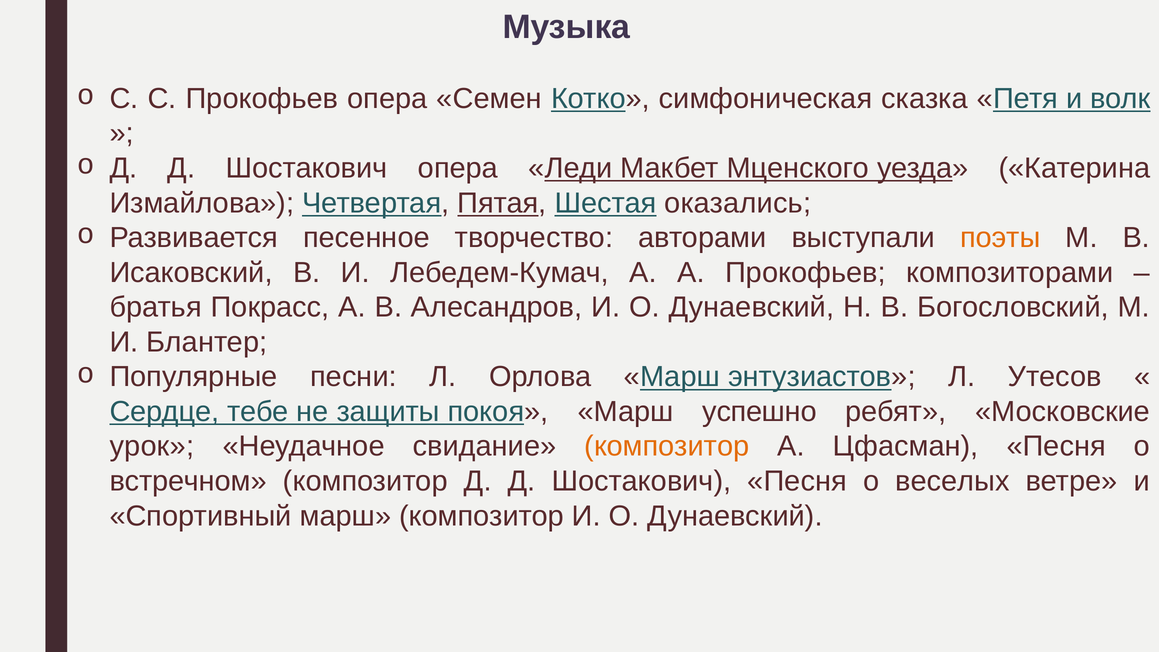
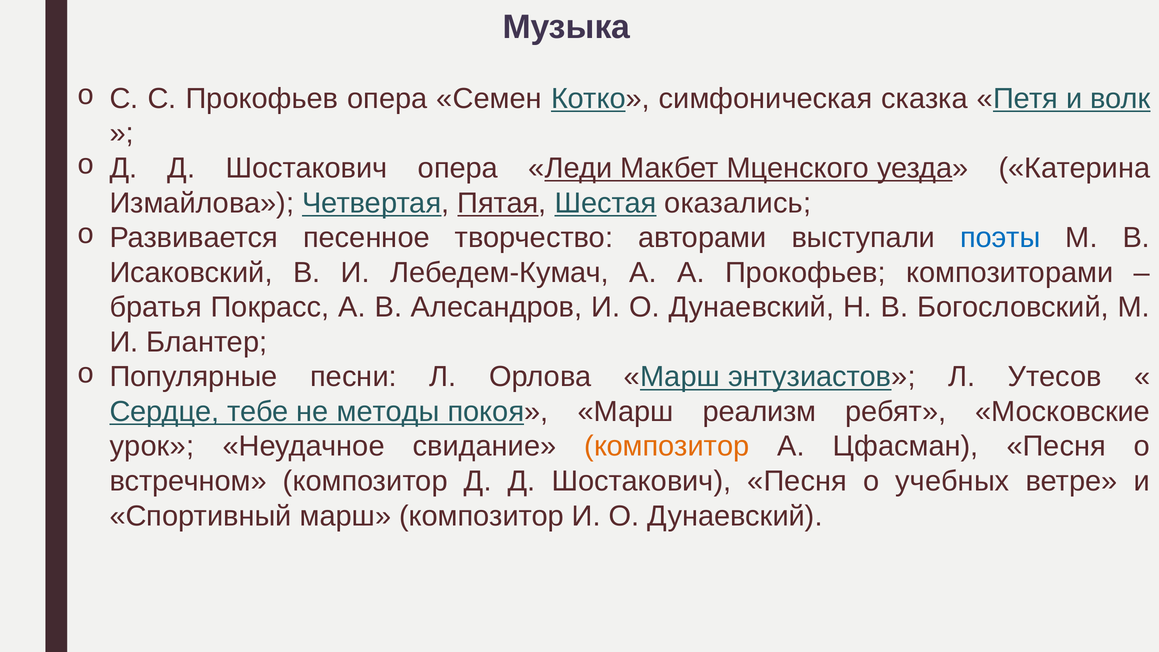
поэты colour: orange -> blue
защиты: защиты -> методы
успешно: успешно -> реализм
веселых: веселых -> учебных
